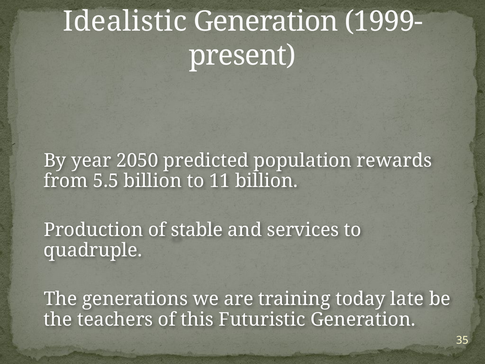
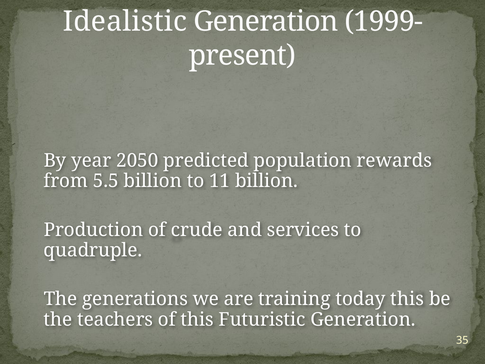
stable: stable -> crude
today late: late -> this
